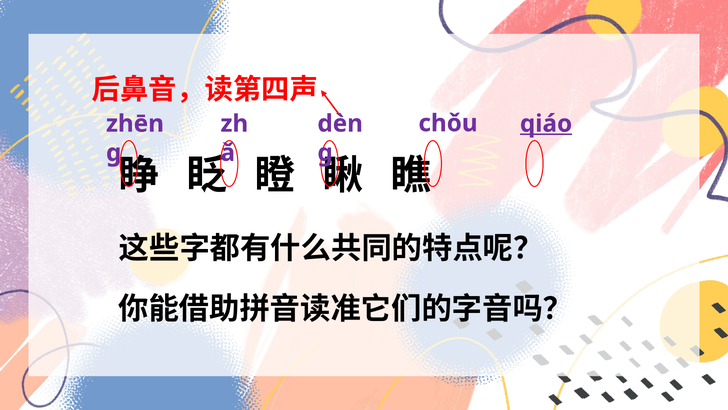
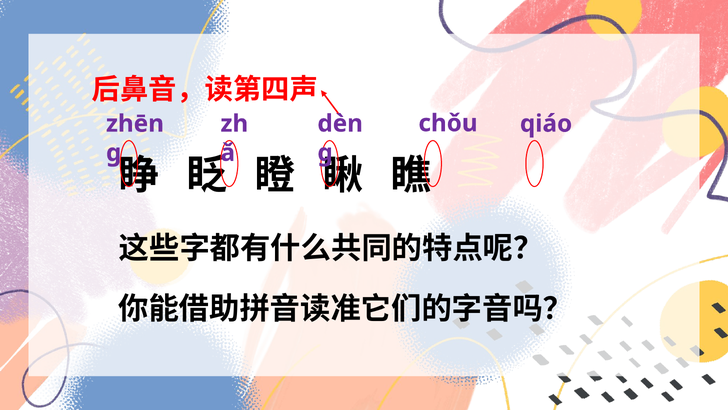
qiáo underline: present -> none
